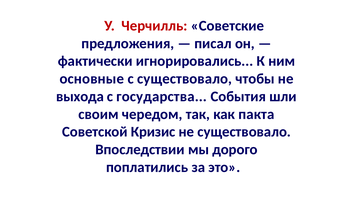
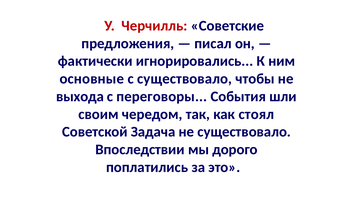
государства: государства -> переговоры
пакта: пакта -> стоял
Кризис: Кризис -> Задача
